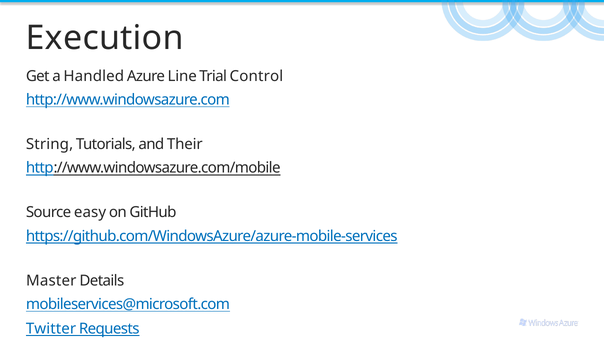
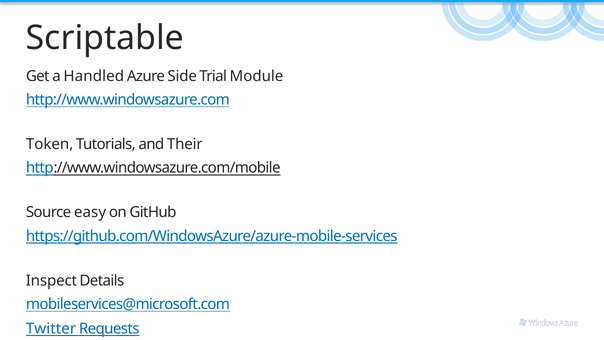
Execution: Execution -> Scriptable
Line: Line -> Side
Control: Control -> Module
String: String -> Token
Master: Master -> Inspect
